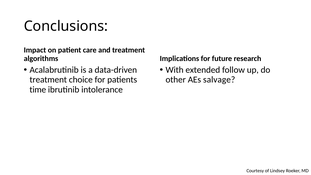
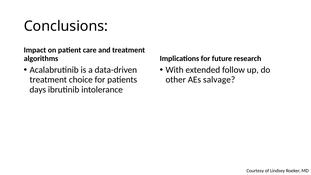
time: time -> days
